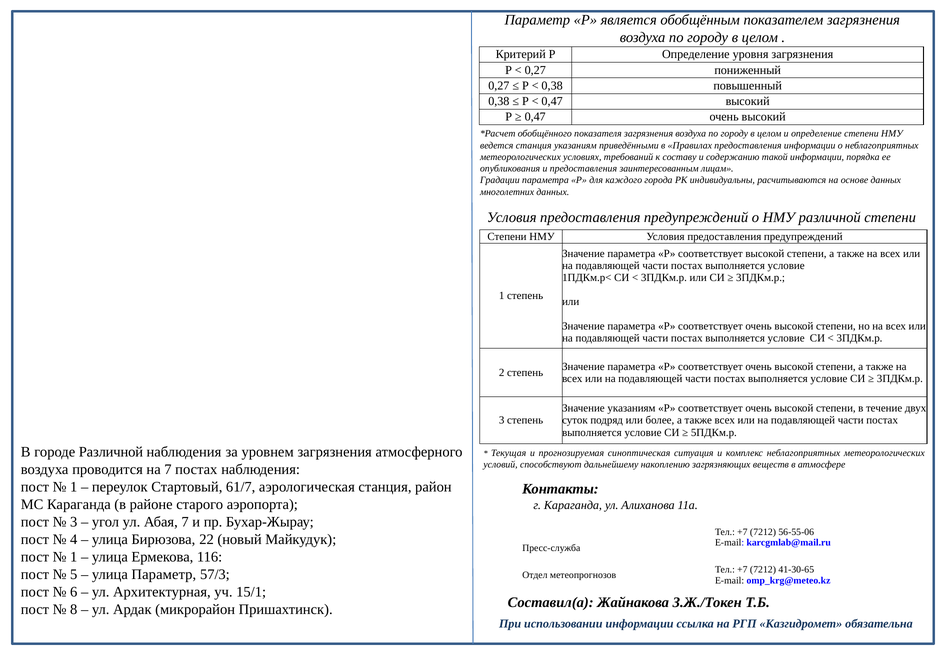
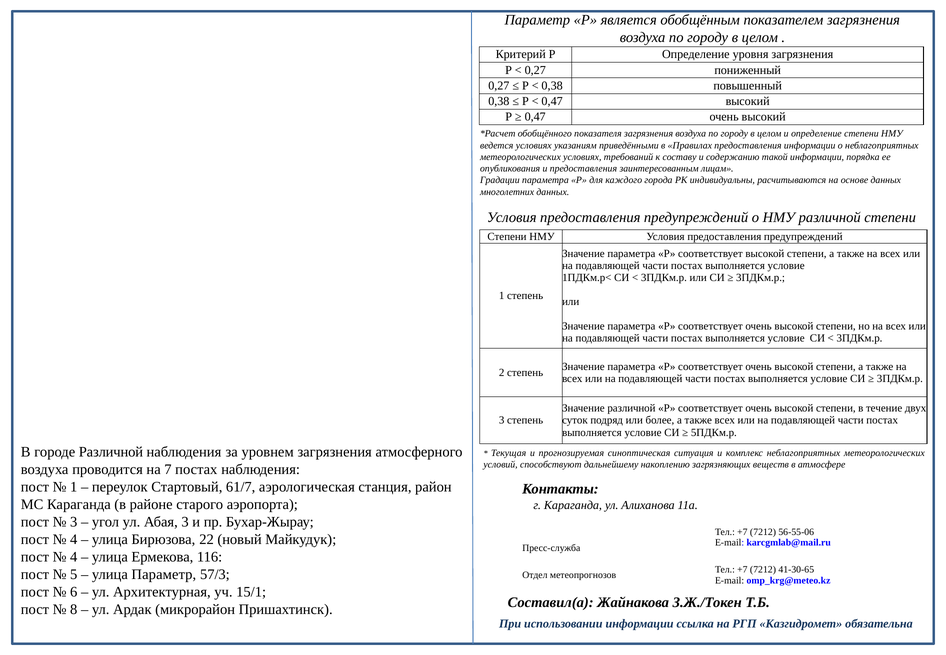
ведется станция: станция -> условиях
Значение указаниям: указаниям -> различной
Абая 7: 7 -> 3
1 at (74, 557): 1 -> 4
